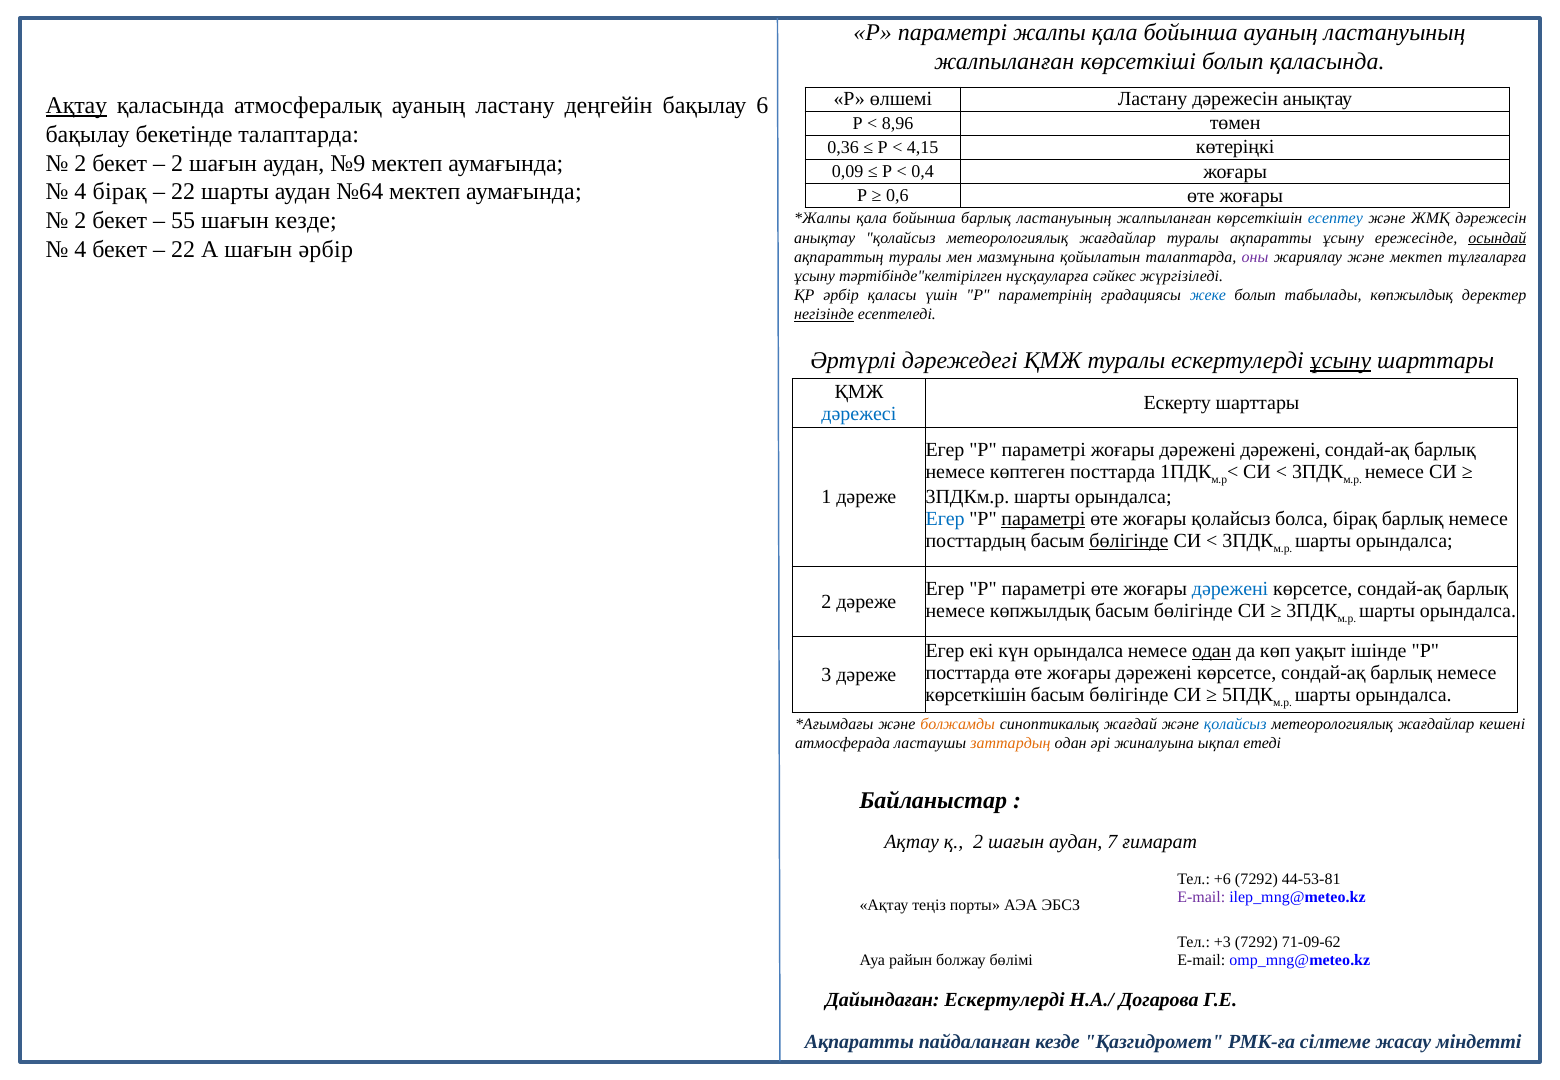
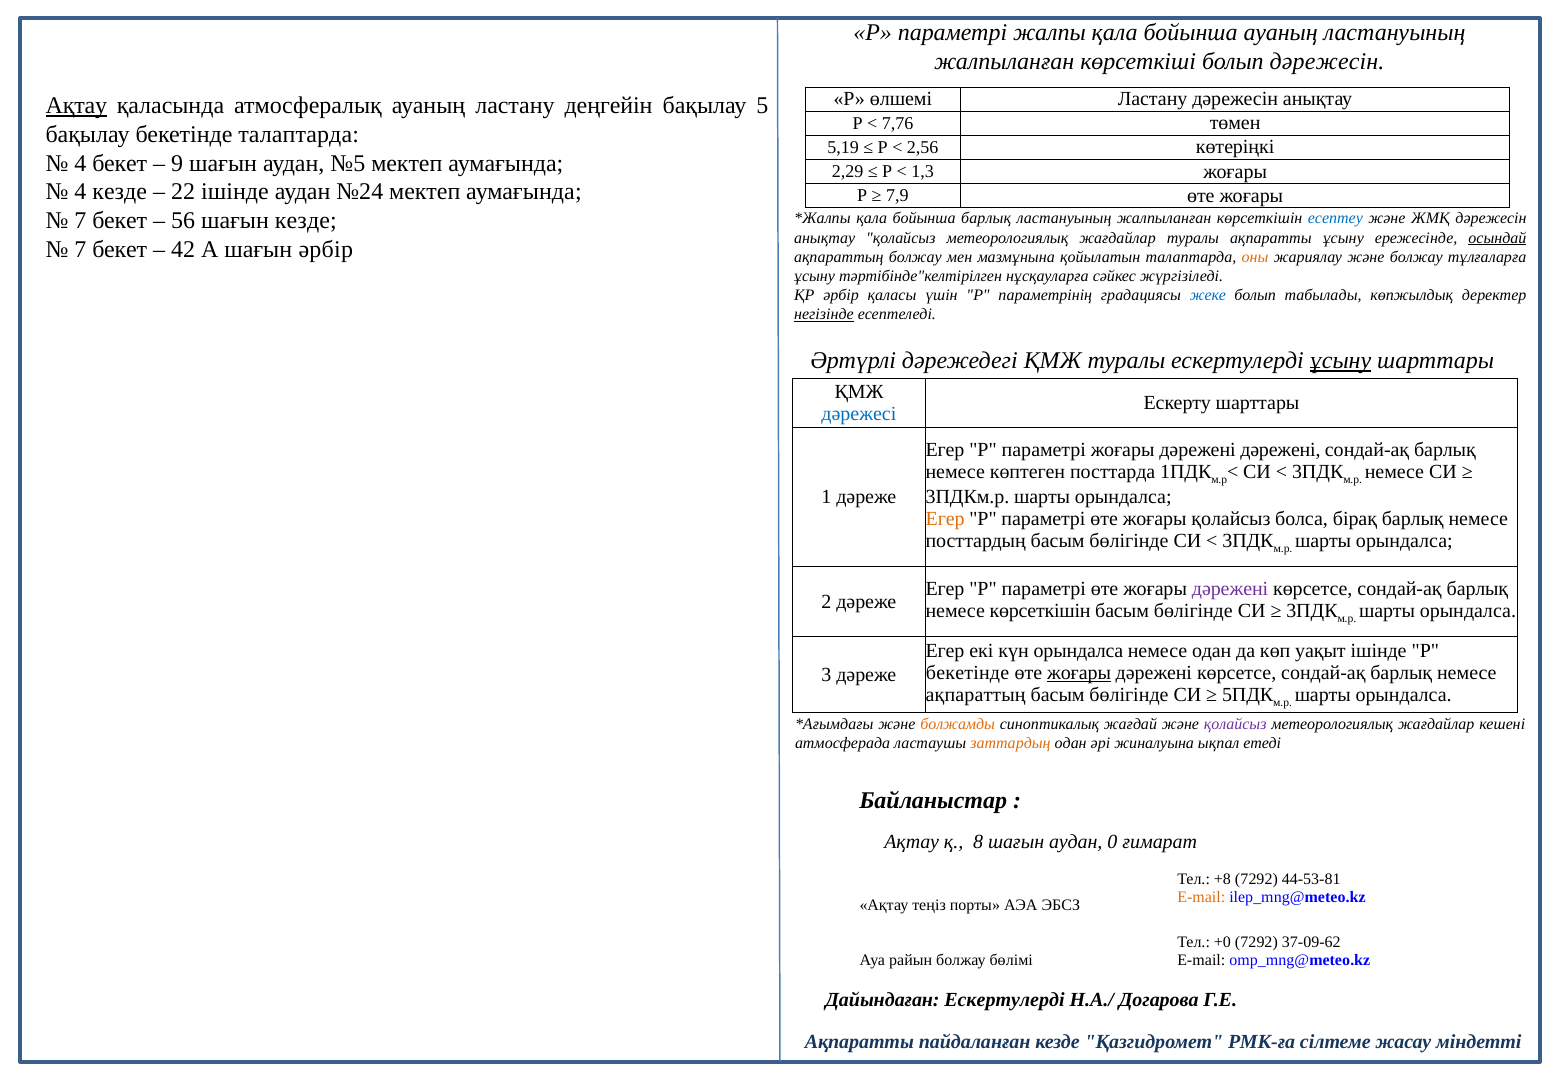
болып қаласында: қаласында -> дәрежесін
6: 6 -> 5
8,96: 8,96 -> 7,76
0,36: 0,36 -> 5,19
4,15: 4,15 -> 2,56
2 at (80, 163): 2 -> 4
2 at (177, 163): 2 -> 9
№9: №9 -> №5
0,09: 0,09 -> 2,29
0,4: 0,4 -> 1,3
4 бірақ: бірақ -> кезде
22 шарты: шарты -> ішінде
№64: №64 -> №24
0,6: 0,6 -> 7,9
2 at (80, 221): 2 -> 7
55: 55 -> 56
4 at (80, 250): 4 -> 7
22 at (183, 250): 22 -> 42
ақпараттың туралы: туралы -> болжау
оны colour: purple -> orange
және мектеп: мектеп -> болжау
Егер at (945, 519) colour: blue -> orange
параметрі at (1043, 519) underline: present -> none
бөлігінде at (1129, 541) underline: present -> none
дәрежені at (1230, 589) colour: blue -> purple
немесе көпжылдық: көпжылдық -> көрсеткішін
одан at (1212, 651) underline: present -> none
посттарда at (968, 673): посттарда -> бекетінде
жоғары at (1079, 673) underline: none -> present
көрсеткішін at (976, 695): көрсеткішін -> ақпараттың
қолайсыз at (1235, 724) colour: blue -> purple
қ 2: 2 -> 8
7: 7 -> 0
+6: +6 -> +8
E-mail at (1201, 897) colour: purple -> orange
+3: +3 -> +0
71-09-62: 71-09-62 -> 37-09-62
